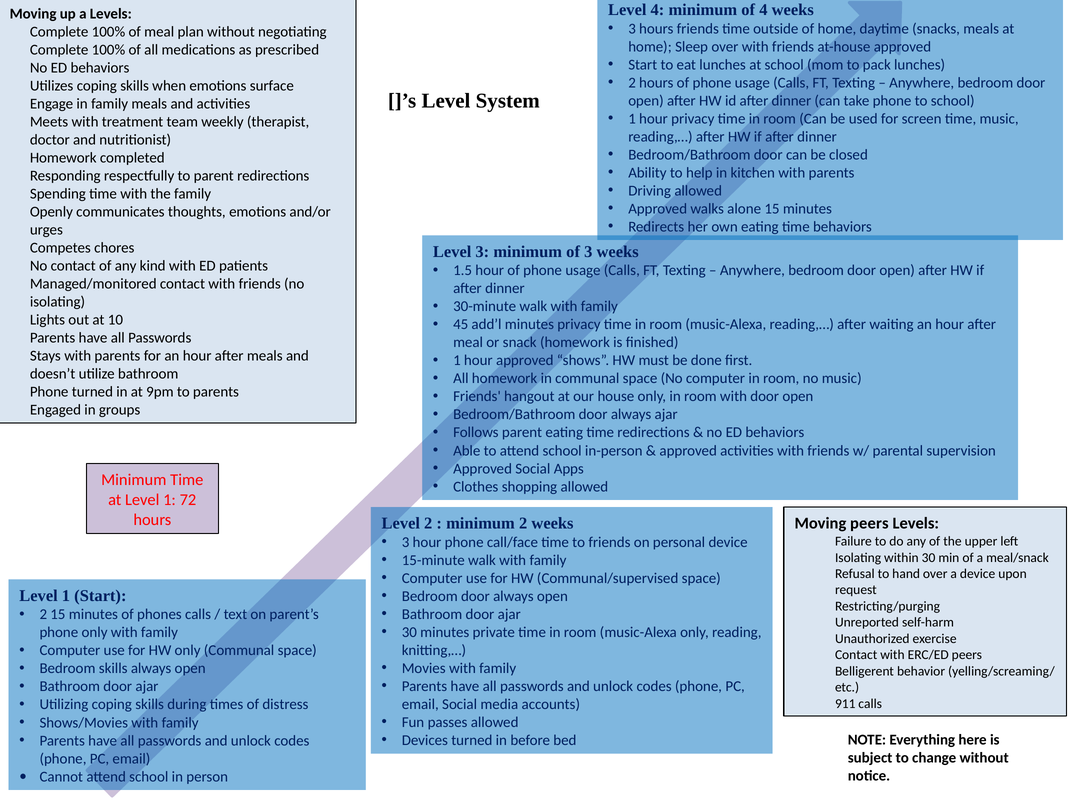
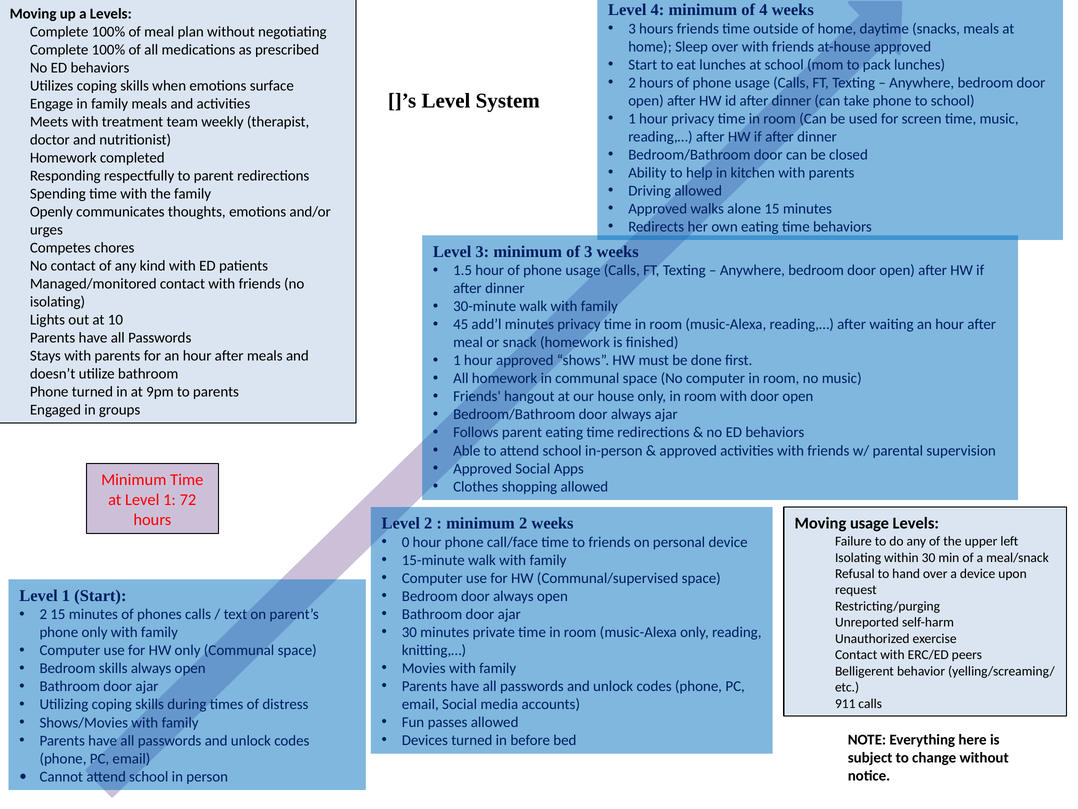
Moving peers: peers -> usage
3 at (406, 542): 3 -> 0
